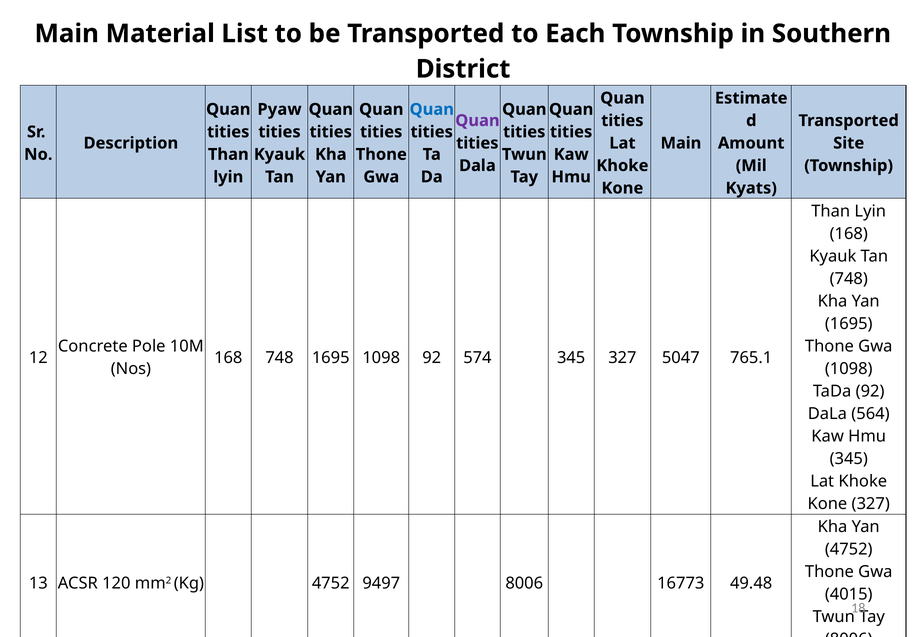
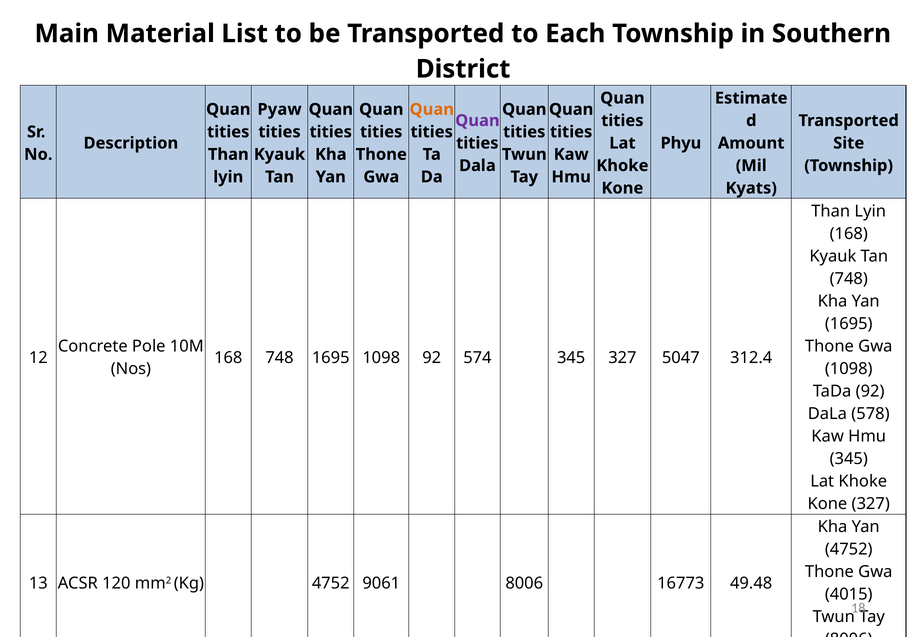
Quan at (432, 109) colour: blue -> orange
Main at (681, 143): Main -> Phyu
765.1: 765.1 -> 312.4
564: 564 -> 578
9497: 9497 -> 9061
